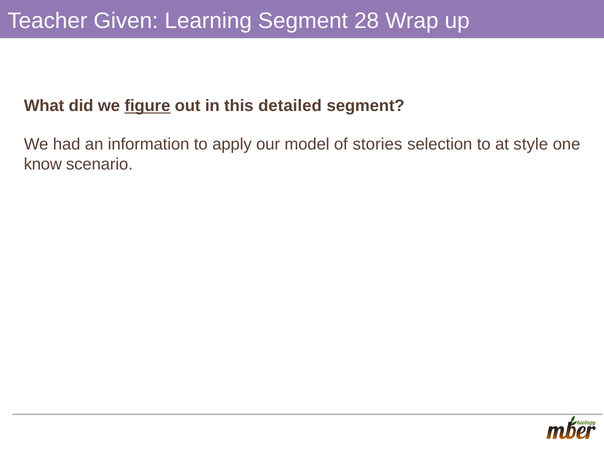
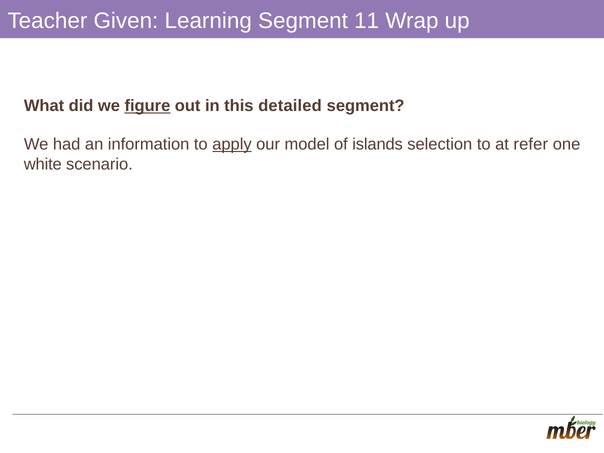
28: 28 -> 11
apply underline: none -> present
stories: stories -> islands
style: style -> refer
know: know -> white
